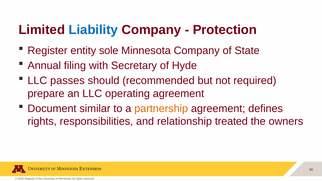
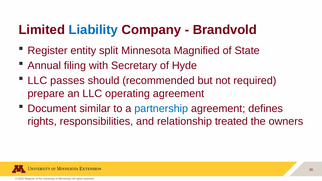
Protection: Protection -> Brandvold
sole: sole -> split
Minnesota Company: Company -> Magnified
partnership colour: orange -> blue
